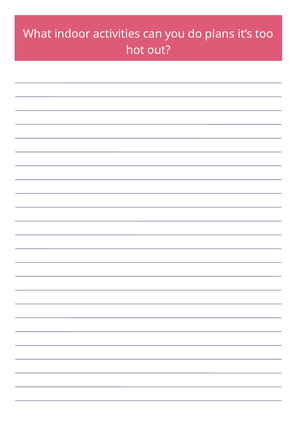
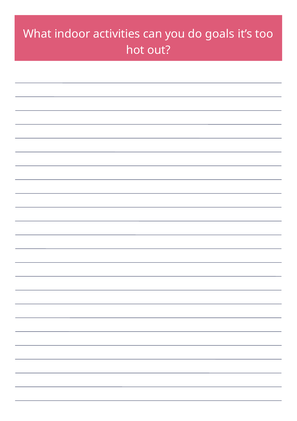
plans: plans -> goals
